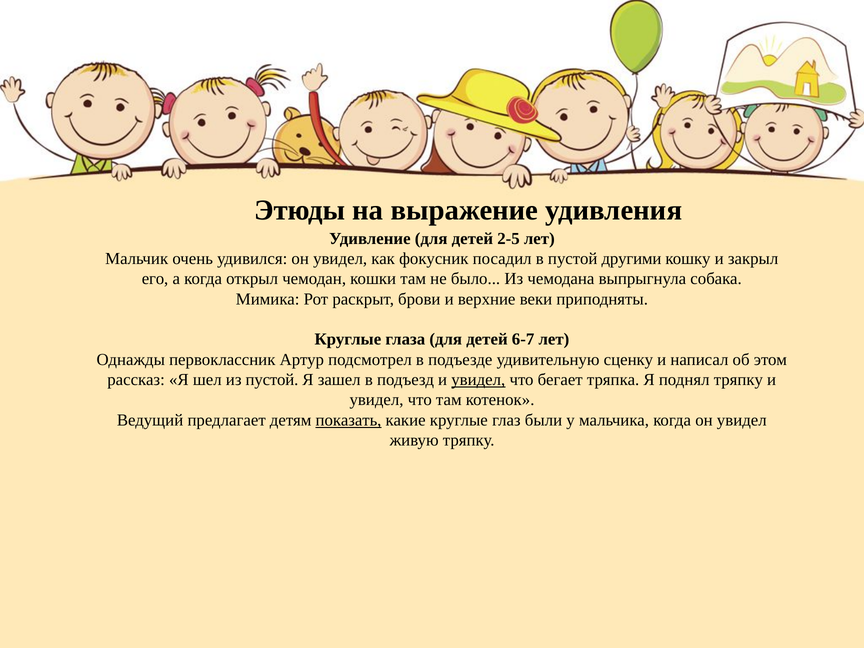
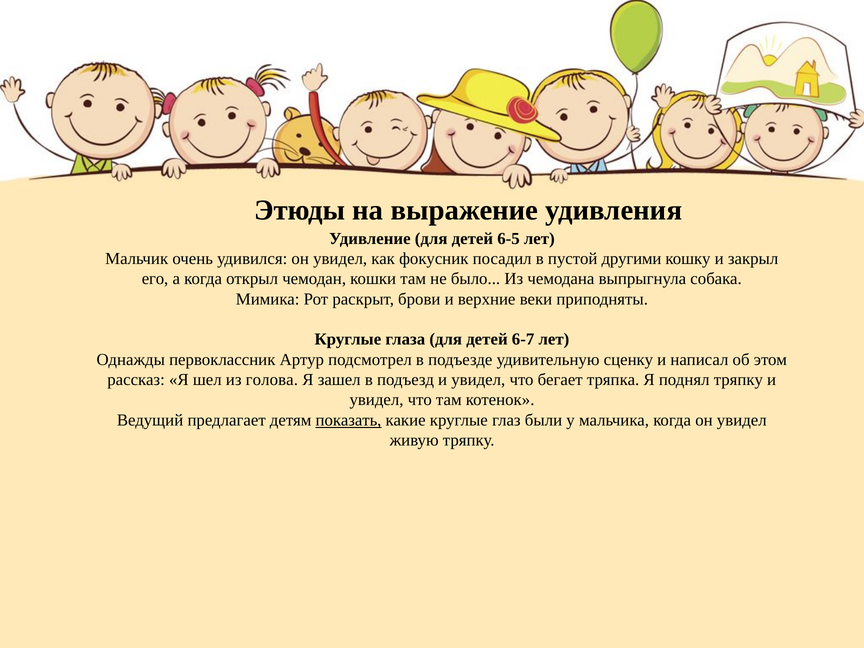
2-5: 2-5 -> 6-5
из пустой: пустой -> голова
увидел at (478, 380) underline: present -> none
